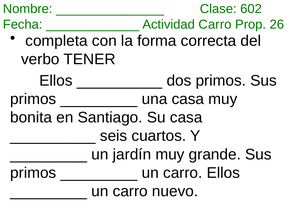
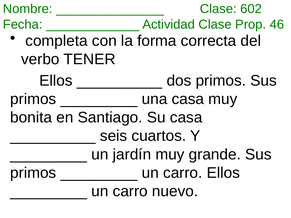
Actividad Carro: Carro -> Clase
26: 26 -> 46
